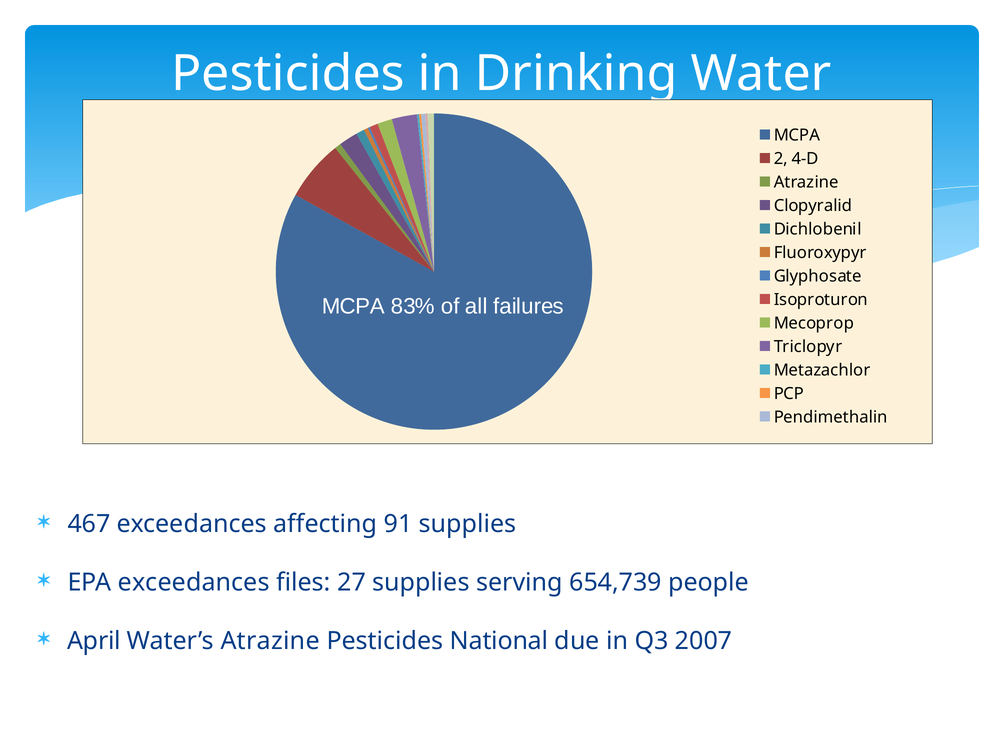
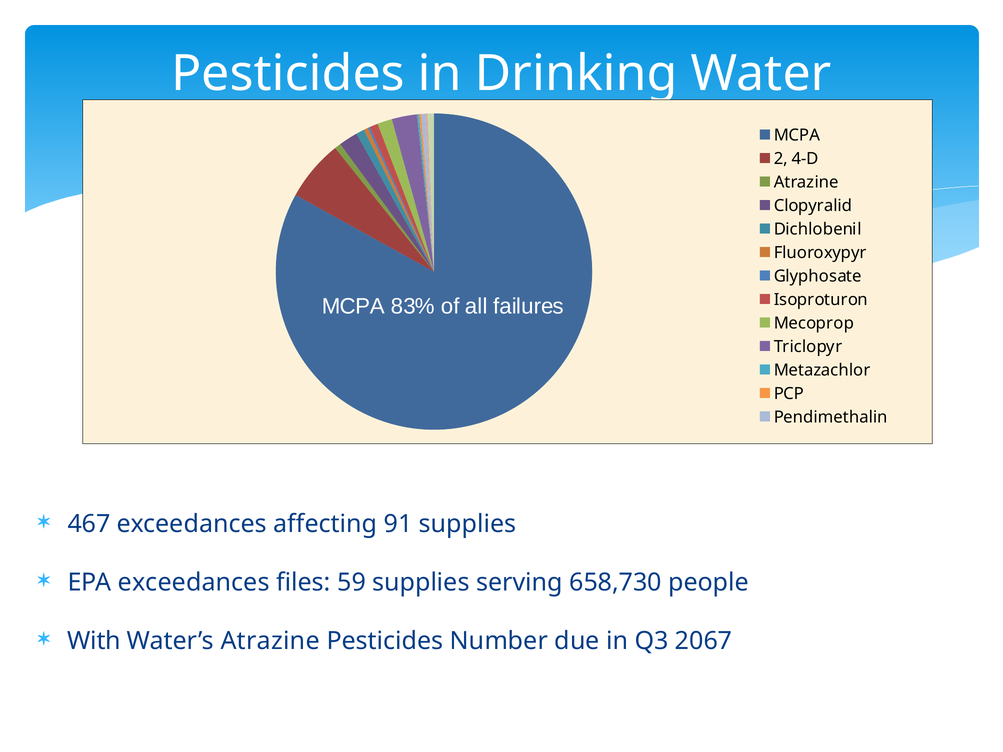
27: 27 -> 59
654,739: 654,739 -> 658,730
April: April -> With
Pesticides National: National -> Number
Q3 2007: 2007 -> 2067
